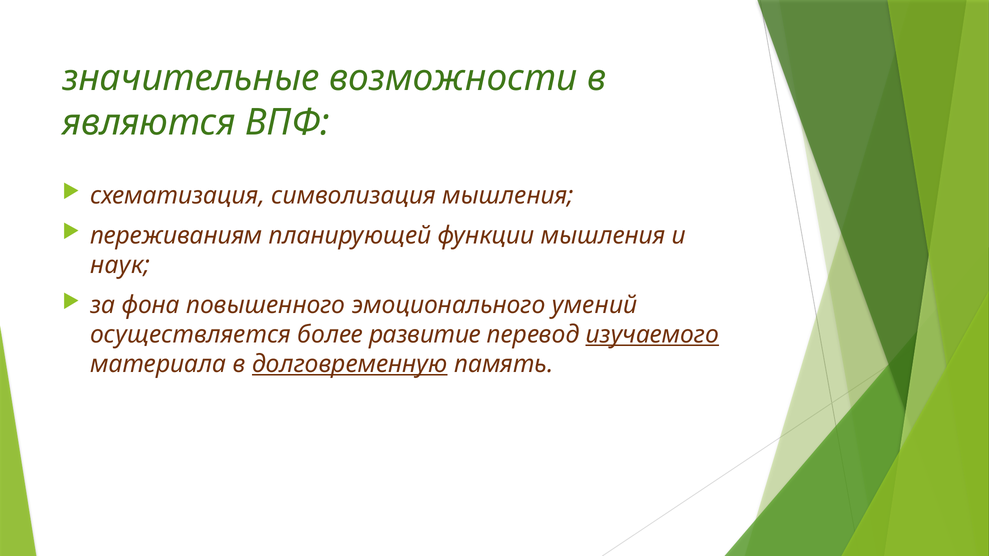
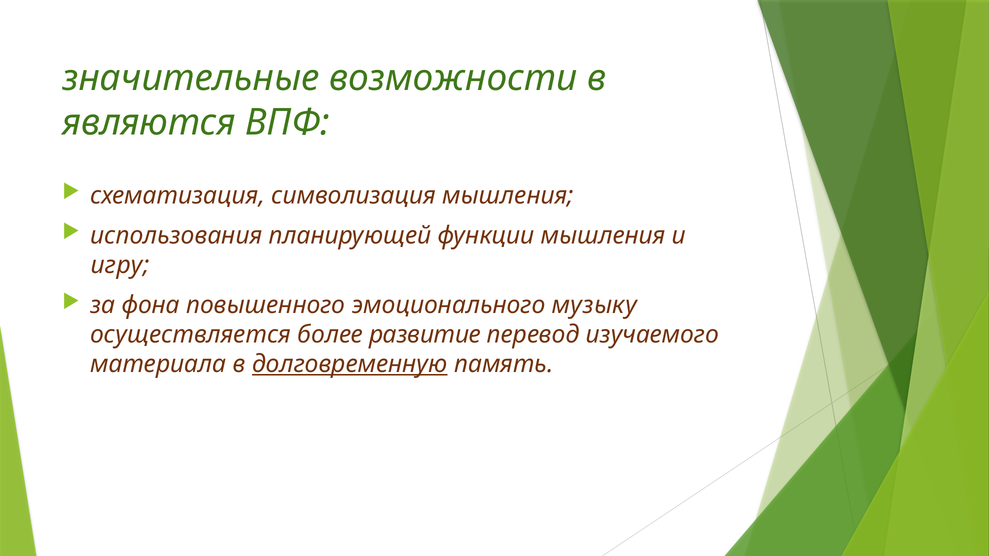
переживаниям: переживаниям -> использования
наук: наук -> игру
умений: умений -> музыку
изучаемого underline: present -> none
